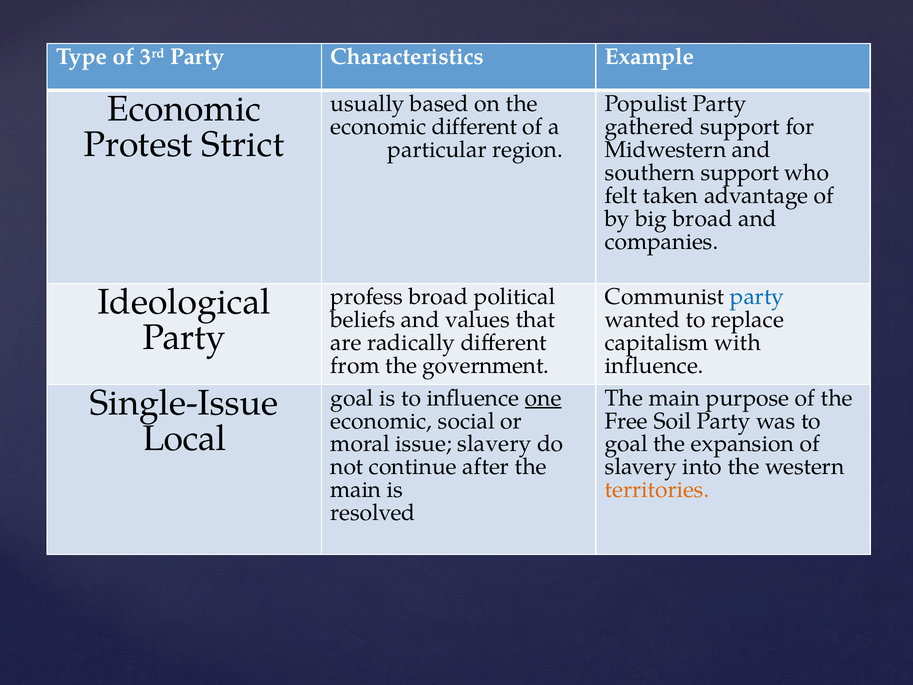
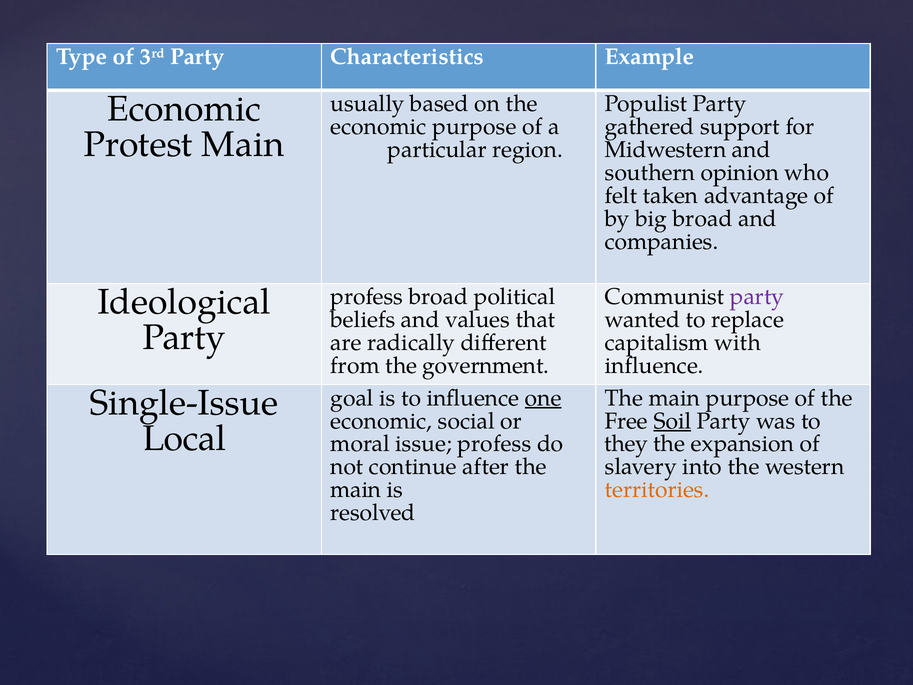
economic different: different -> purpose
Protest Strict: Strict -> Main
southern support: support -> opinion
party at (757, 297) colour: blue -> purple
Soil underline: none -> present
issue slavery: slavery -> profess
goal at (626, 444): goal -> they
